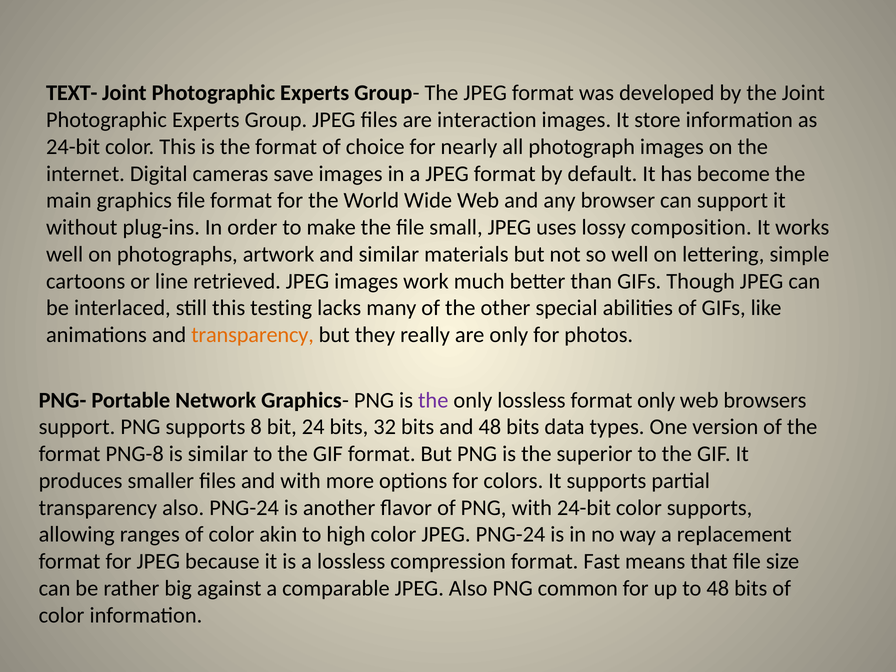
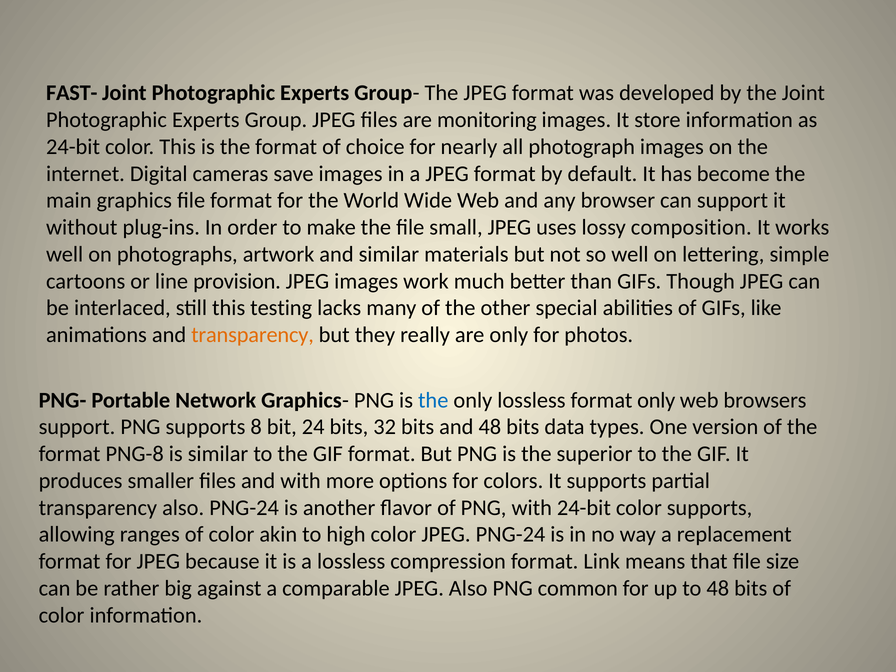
TEXT-: TEXT- -> FAST-
interaction: interaction -> monitoring
retrieved: retrieved -> provision
the at (433, 400) colour: purple -> blue
Fast: Fast -> Link
